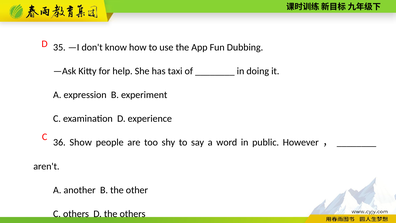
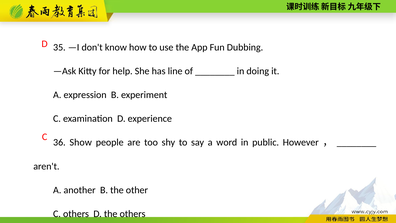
taxi: taxi -> line
